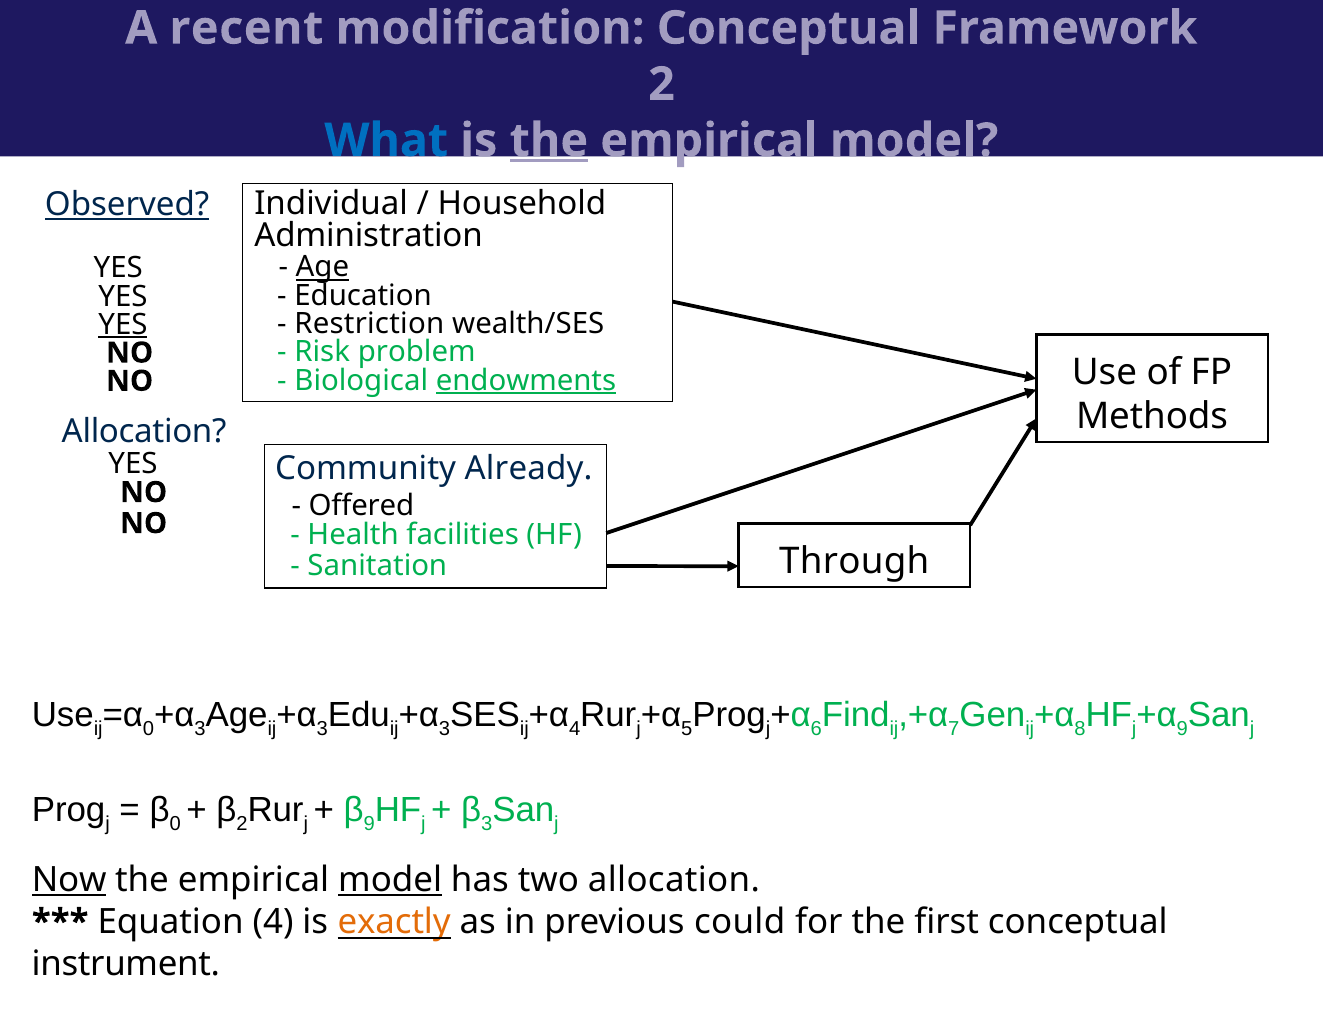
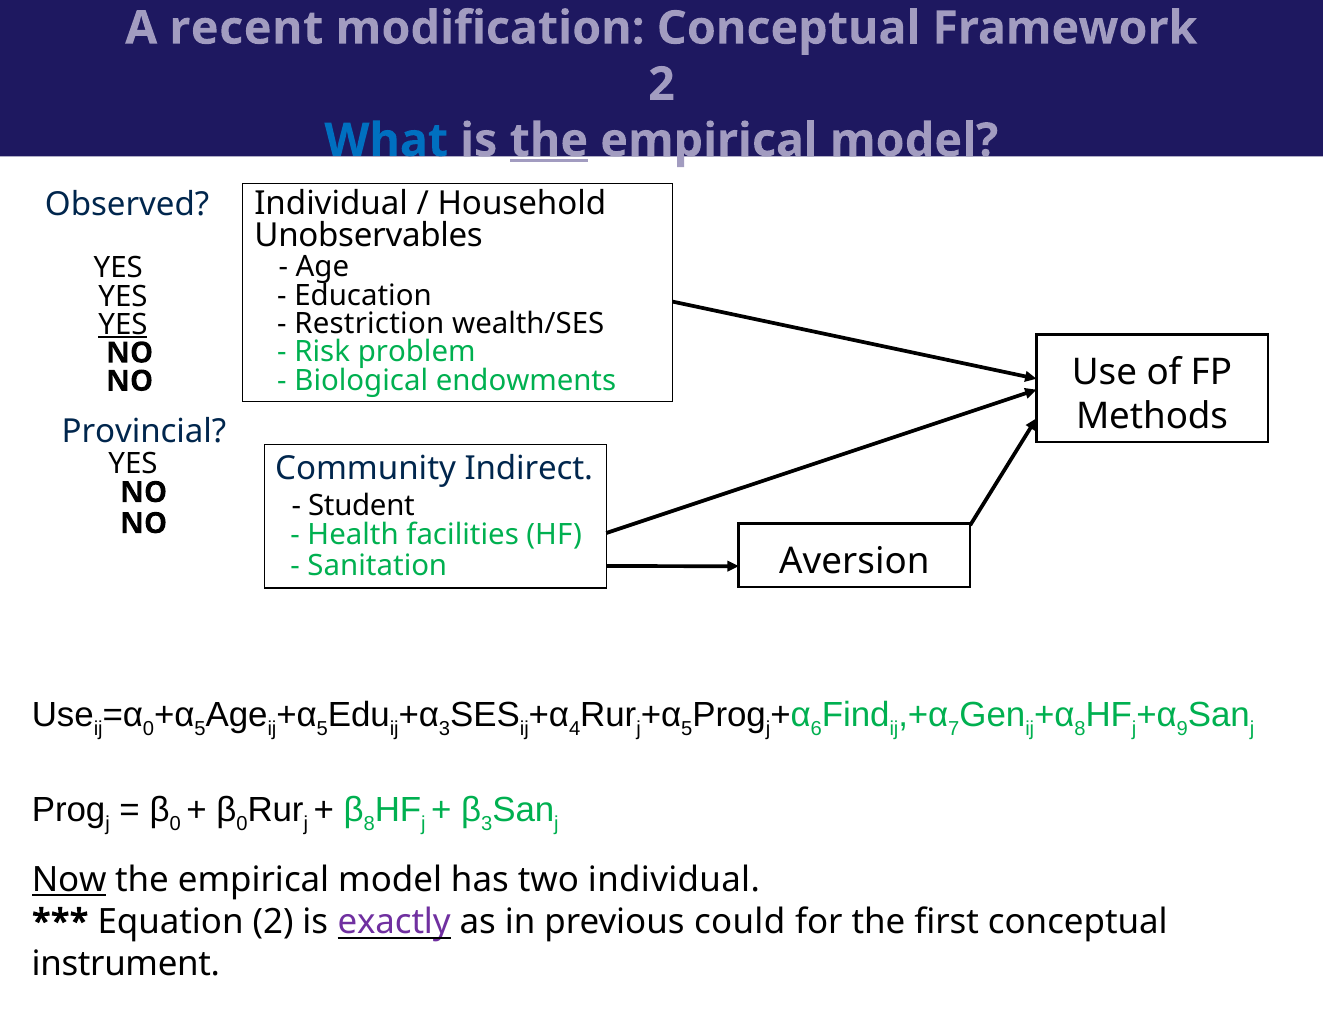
Observed underline: present -> none
Administration: Administration -> Unobservables
Age at (322, 267) underline: present -> none
endowments underline: present -> none
Allocation at (144, 432): Allocation -> Provincial
Already: Already -> Indirect
Offered: Offered -> Student
Through: Through -> Aversion
3 at (200, 729): 3 -> 5
3 at (322, 729): 3 -> 5
2 at (242, 824): 2 -> 0
9 at (369, 824): 9 -> 8
model at (390, 880) underline: present -> none
two allocation: allocation -> individual
Equation 4: 4 -> 2
exactly colour: orange -> purple
